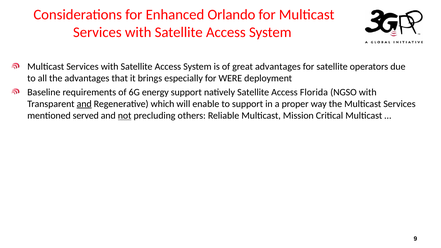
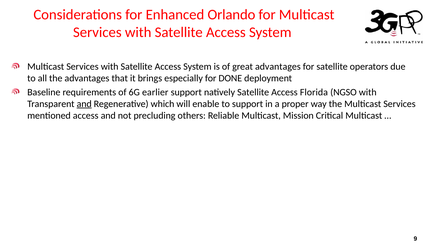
WERE: WERE -> DONE
energy: energy -> earlier
mentioned served: served -> access
not underline: present -> none
